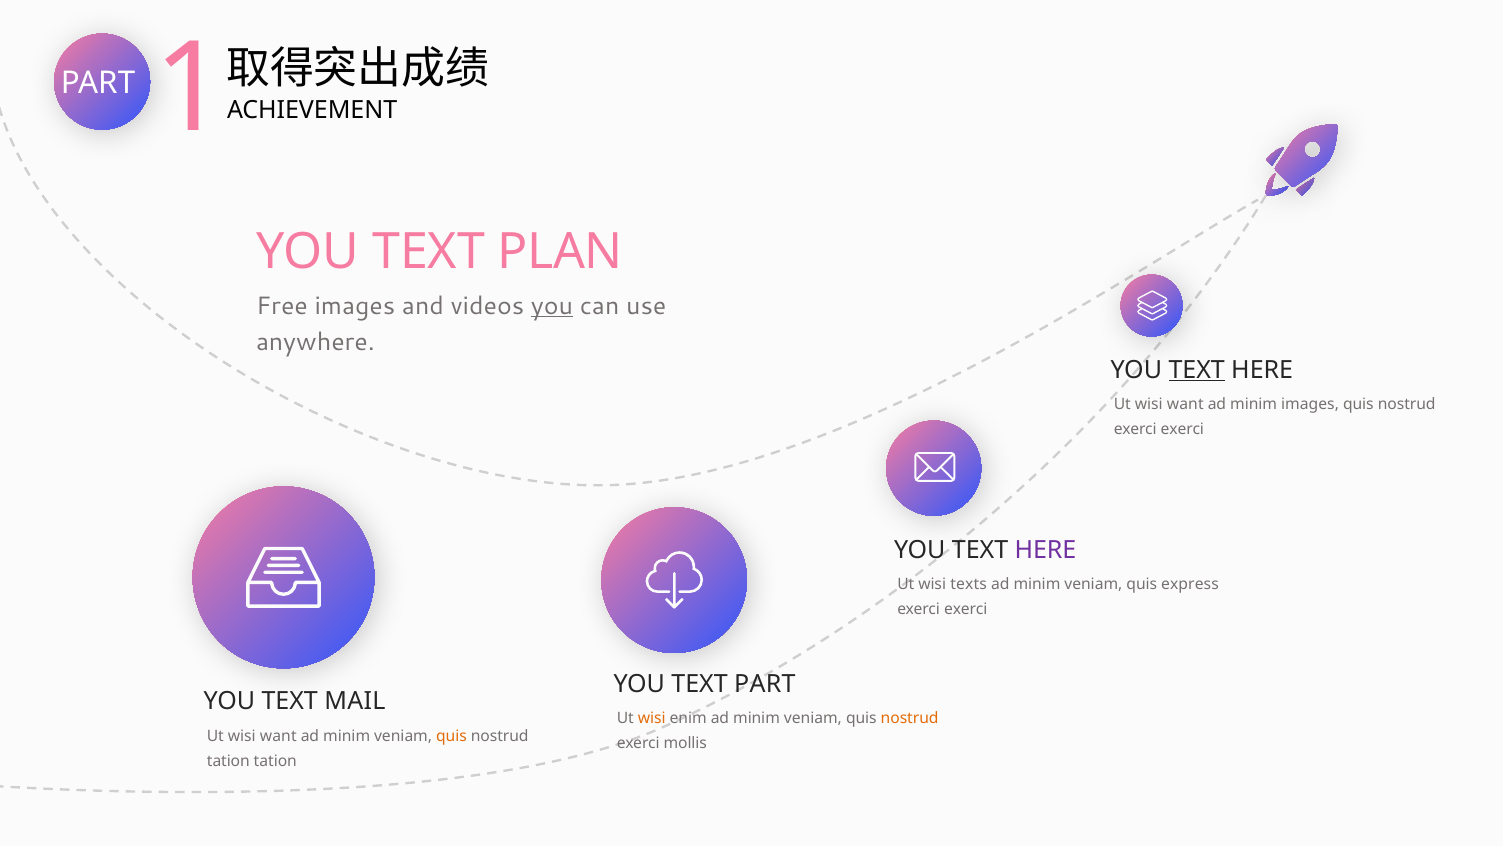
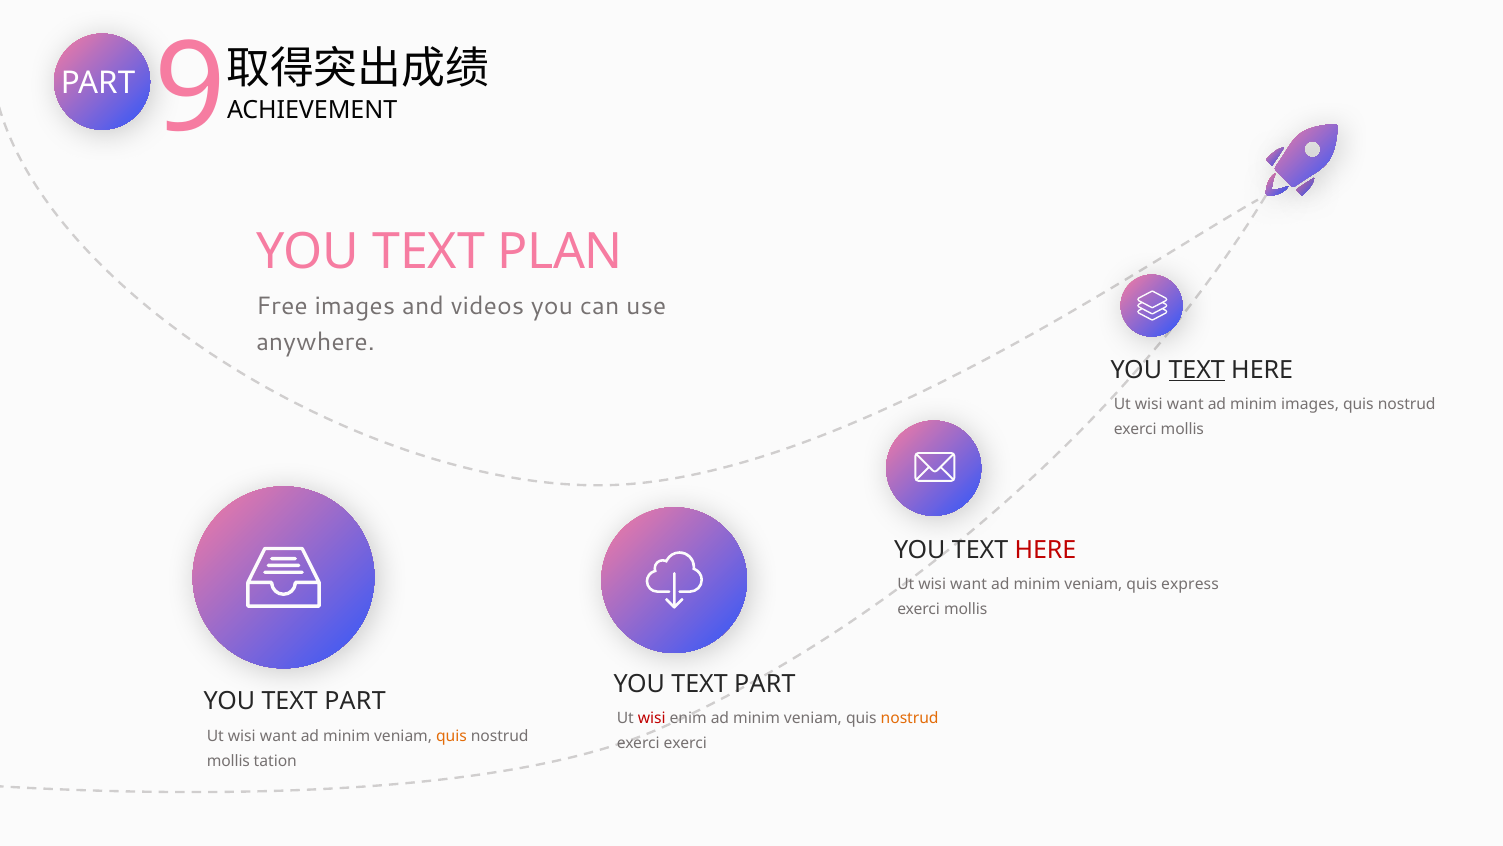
1: 1 -> 9
you at (552, 306) underline: present -> none
exerci at (1182, 429): exerci -> mollis
HERE at (1045, 549) colour: purple -> red
texts at (969, 584): texts -> want
exerci at (966, 609): exerci -> mollis
MAIL at (355, 701): MAIL -> PART
wisi at (652, 718) colour: orange -> red
exerci mollis: mollis -> exerci
tation at (228, 760): tation -> mollis
